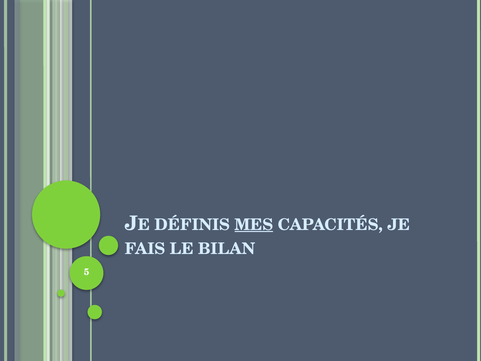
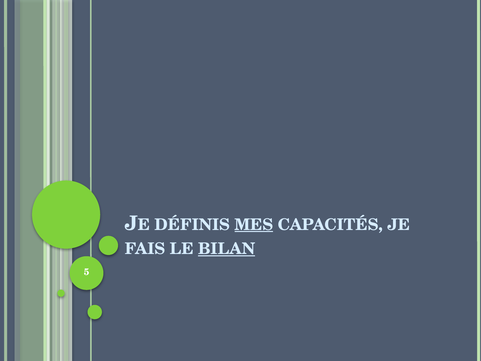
BILAN underline: none -> present
